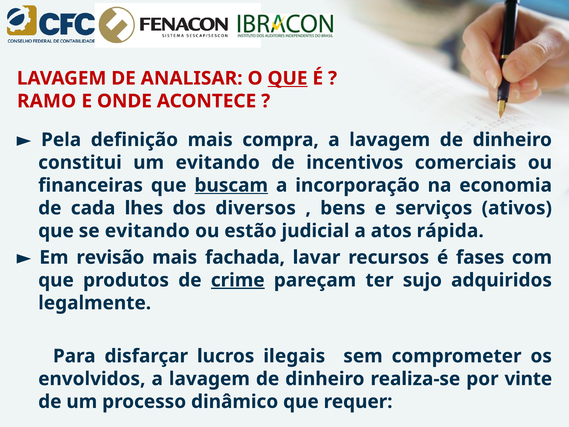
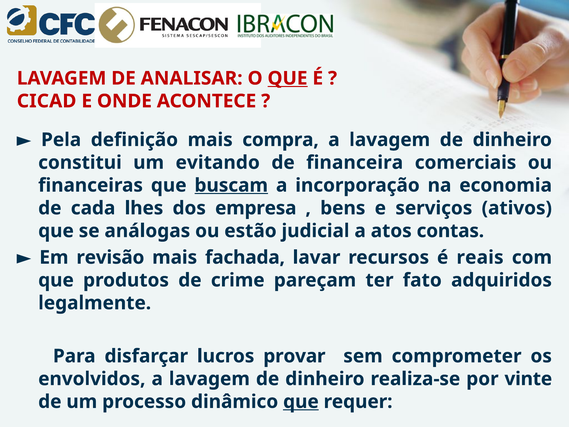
RAMO: RAMO -> CICAD
incentivos: incentivos -> financeira
diversos: diversos -> empresa
se evitando: evitando -> análogas
rápida: rápida -> contas
fases: fases -> reais
crime underline: present -> none
sujo: sujo -> fato
ilegais: ilegais -> provar
que at (301, 401) underline: none -> present
